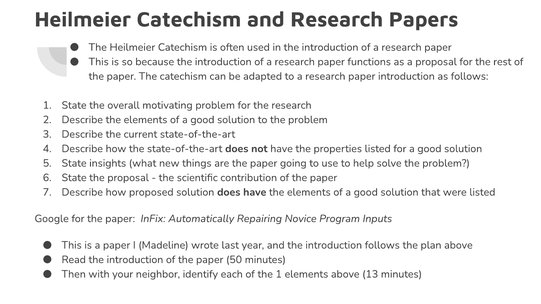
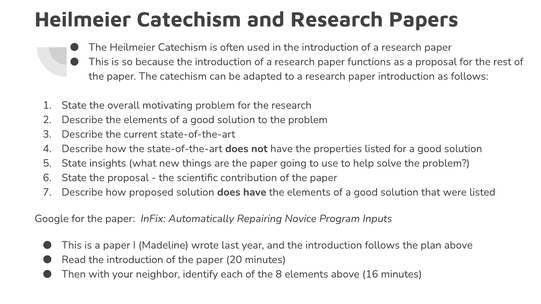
50: 50 -> 20
the 1: 1 -> 8
13: 13 -> 16
